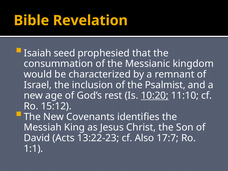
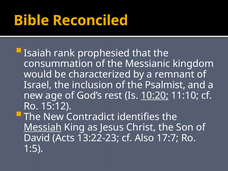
Revelation: Revelation -> Reconciled
seed: seed -> rank
Covenants: Covenants -> Contradict
Messiah underline: none -> present
1:1: 1:1 -> 1:5
